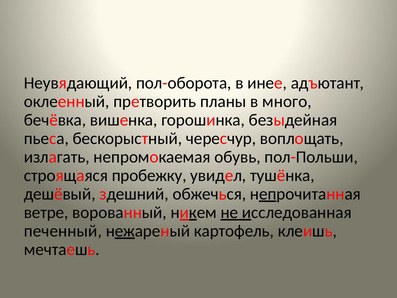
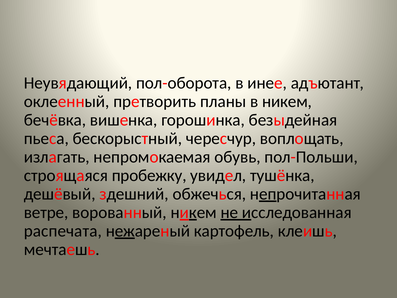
в много: много -> никем
печенный: печенный -> распечата
